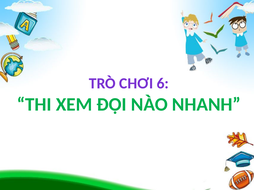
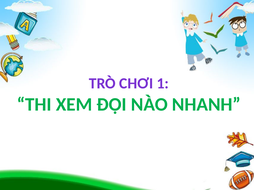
6: 6 -> 1
